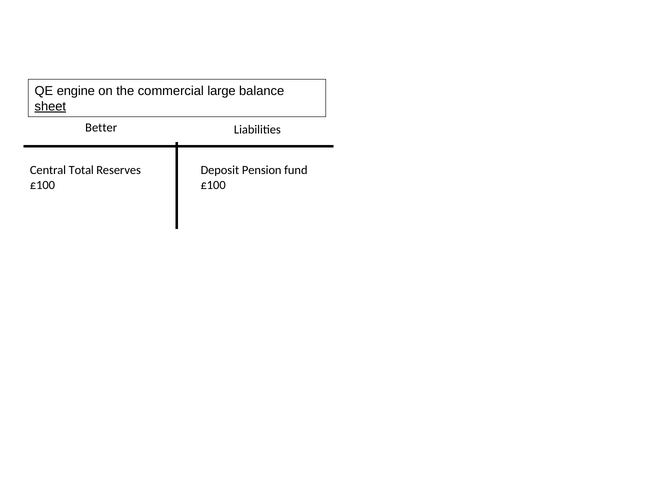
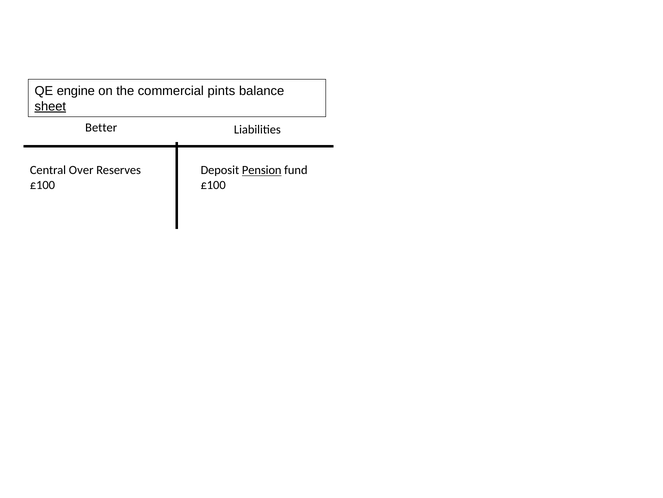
large: large -> pints
Total: Total -> Over
Pension underline: none -> present
